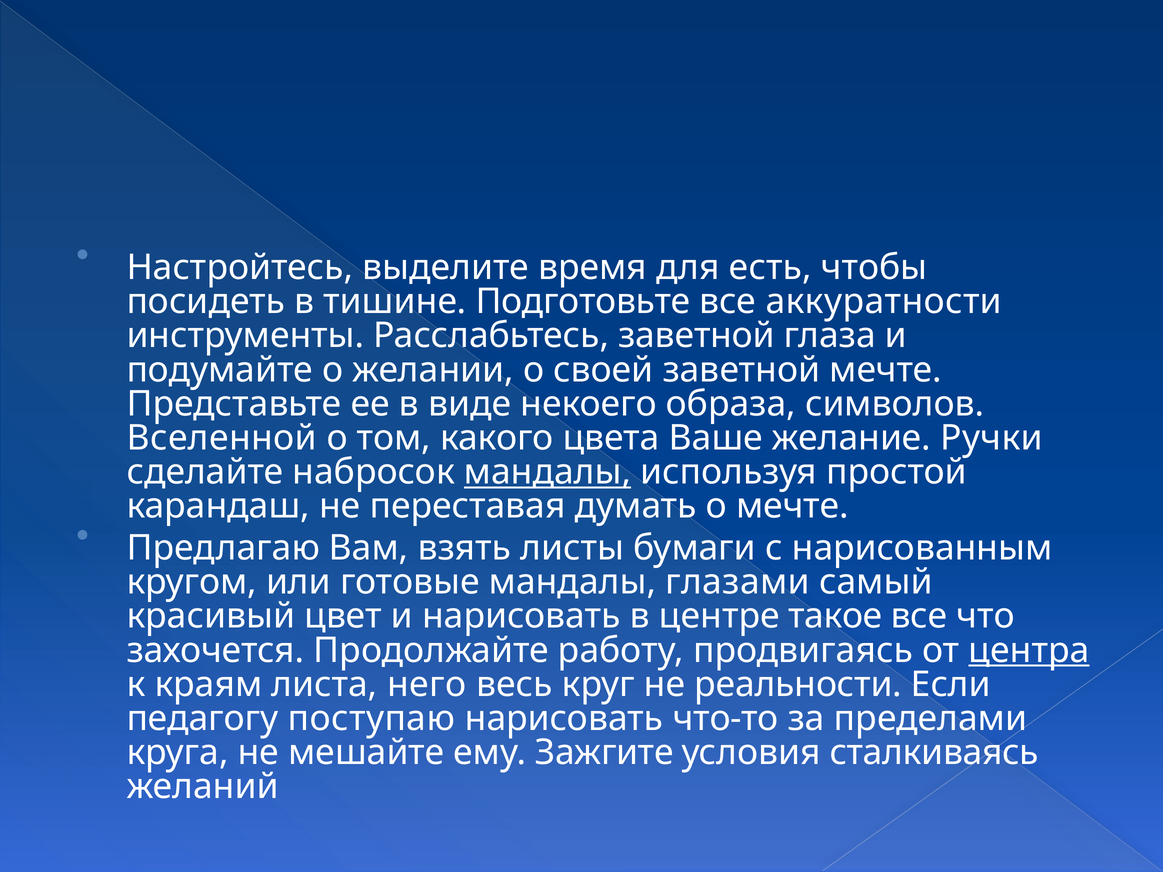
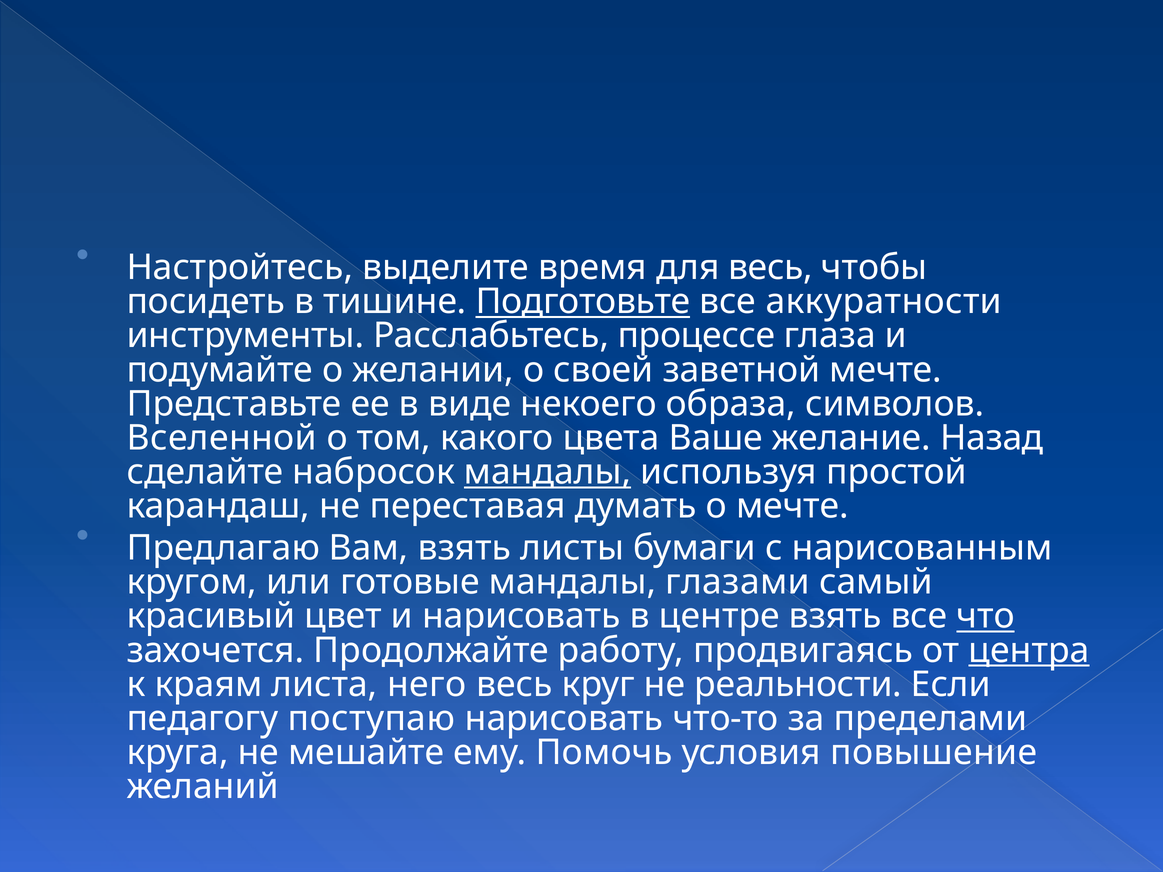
для есть: есть -> весь
Подготовьте underline: none -> present
Расслабьтесь заветной: заветной -> процессе
Ручки: Ручки -> Назад
центре такое: такое -> взять
что underline: none -> present
Зажгите: Зажгите -> Помочь
сталкиваясь: сталкиваясь -> повышение
